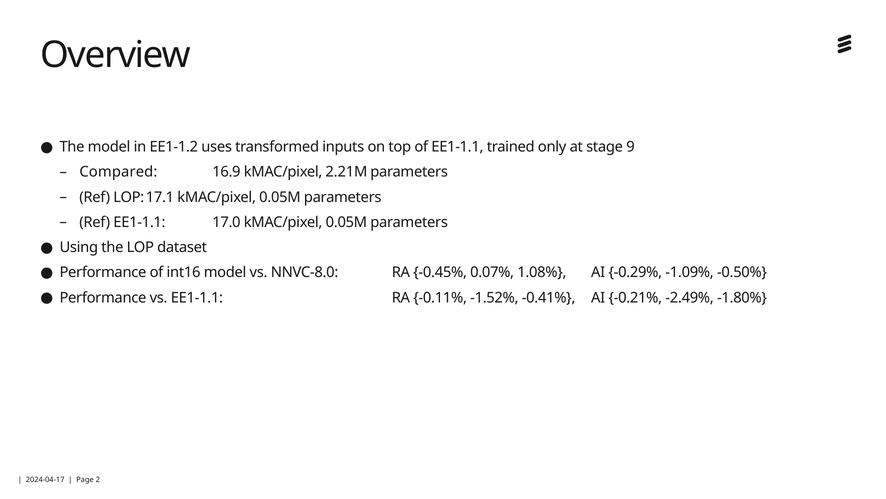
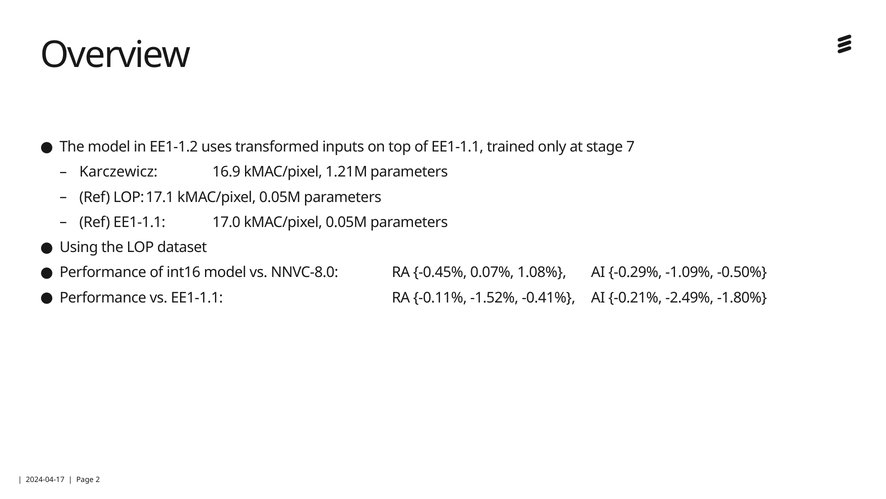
9: 9 -> 7
Compared: Compared -> Karczewicz
2.21M: 2.21M -> 1.21M
